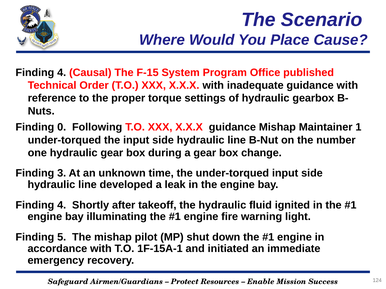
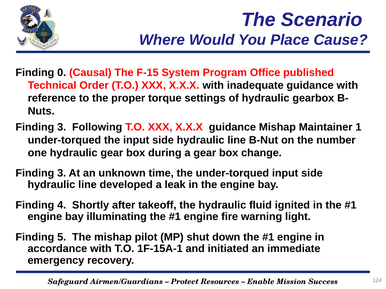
4 at (62, 73): 4 -> 0
0 at (62, 127): 0 -> 3
